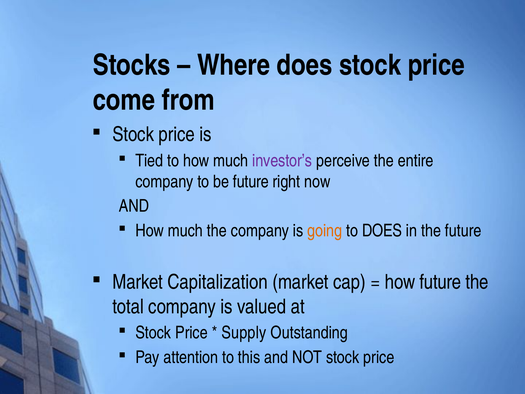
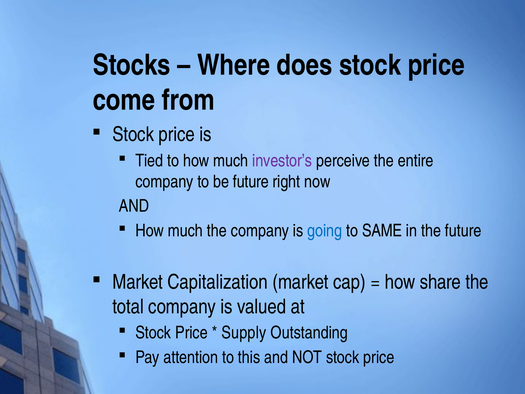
going colour: orange -> blue
to DOES: DOES -> SAME
how future: future -> share
